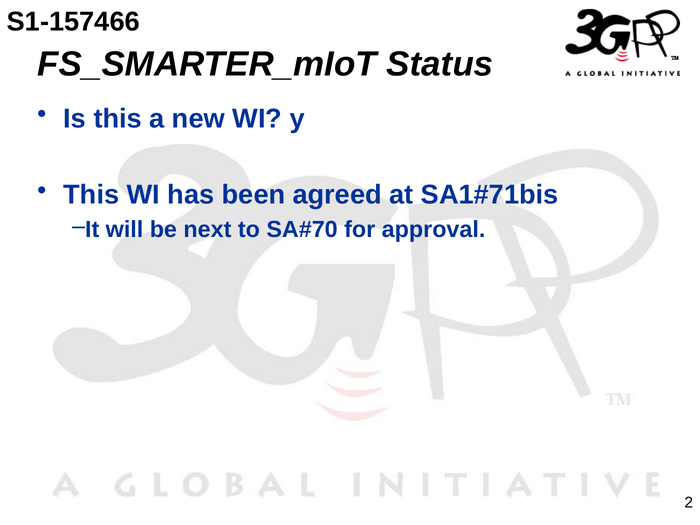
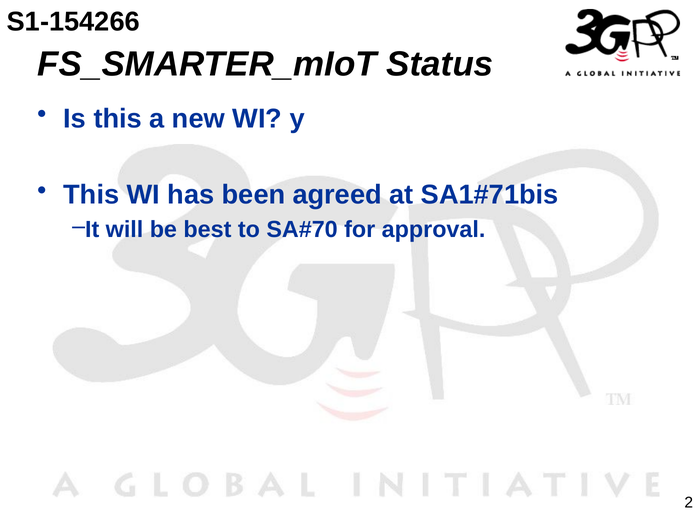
S1-157466: S1-157466 -> S1-154266
next: next -> best
